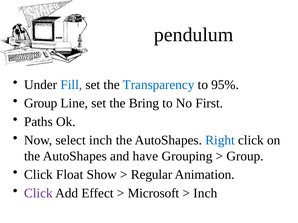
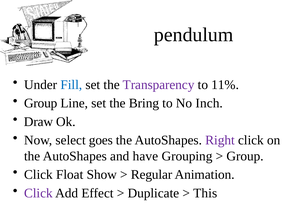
Transparency colour: blue -> purple
95%: 95% -> 11%
First: First -> Inch
Paths: Paths -> Draw
select inch: inch -> goes
Right colour: blue -> purple
Microsoft: Microsoft -> Duplicate
Inch at (205, 194): Inch -> This
